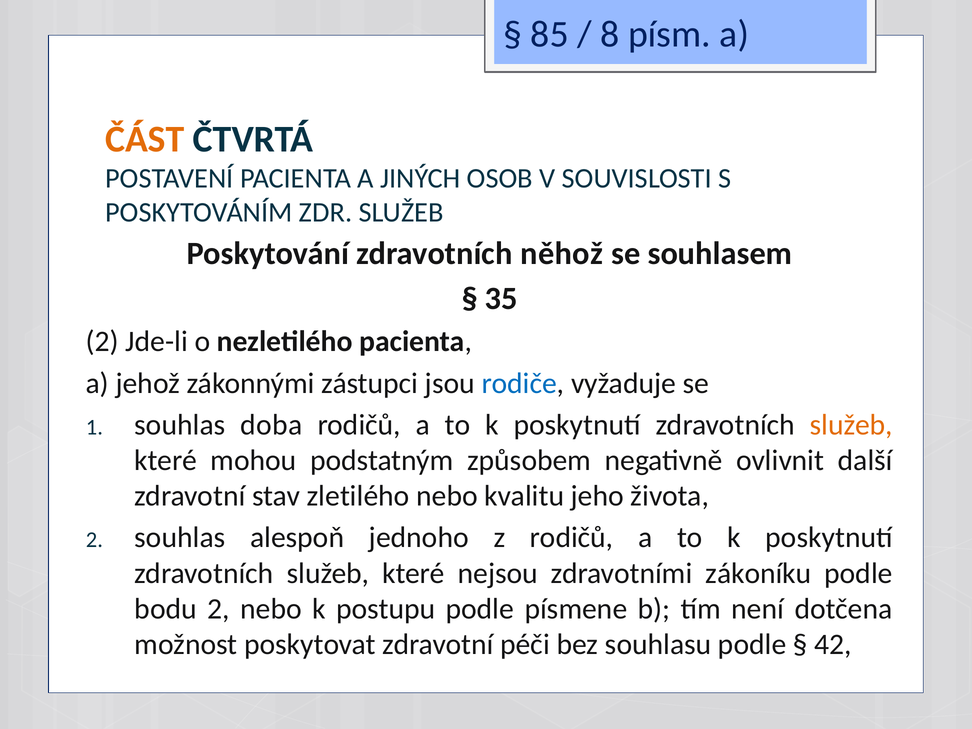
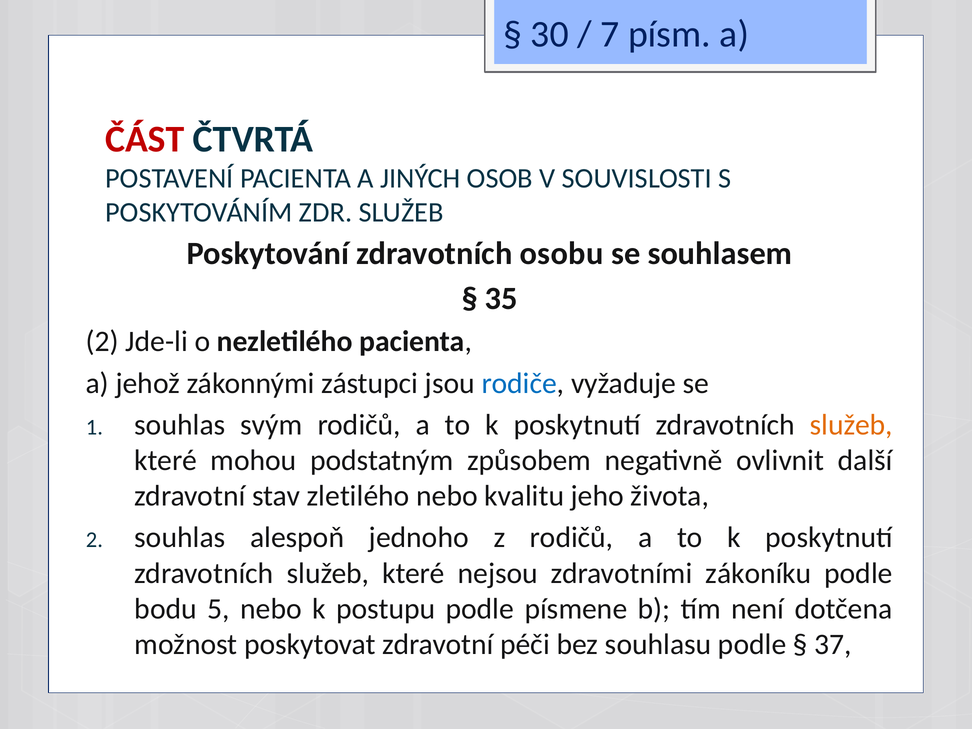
85: 85 -> 30
8: 8 -> 7
ČÁST colour: orange -> red
něhož: něhož -> osobu
doba: doba -> svým
bodu 2: 2 -> 5
42: 42 -> 37
